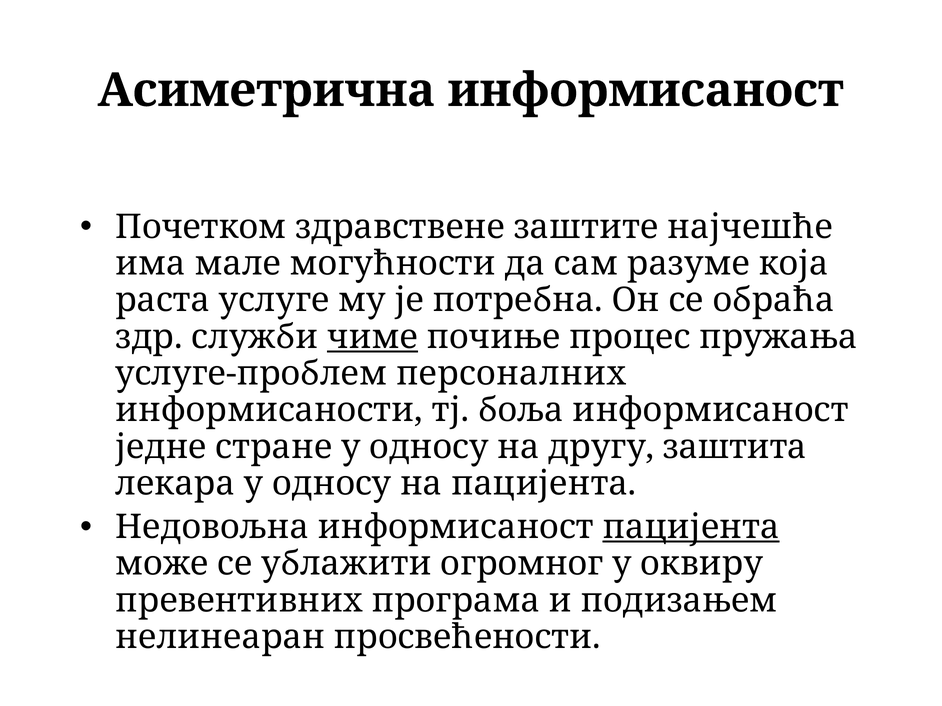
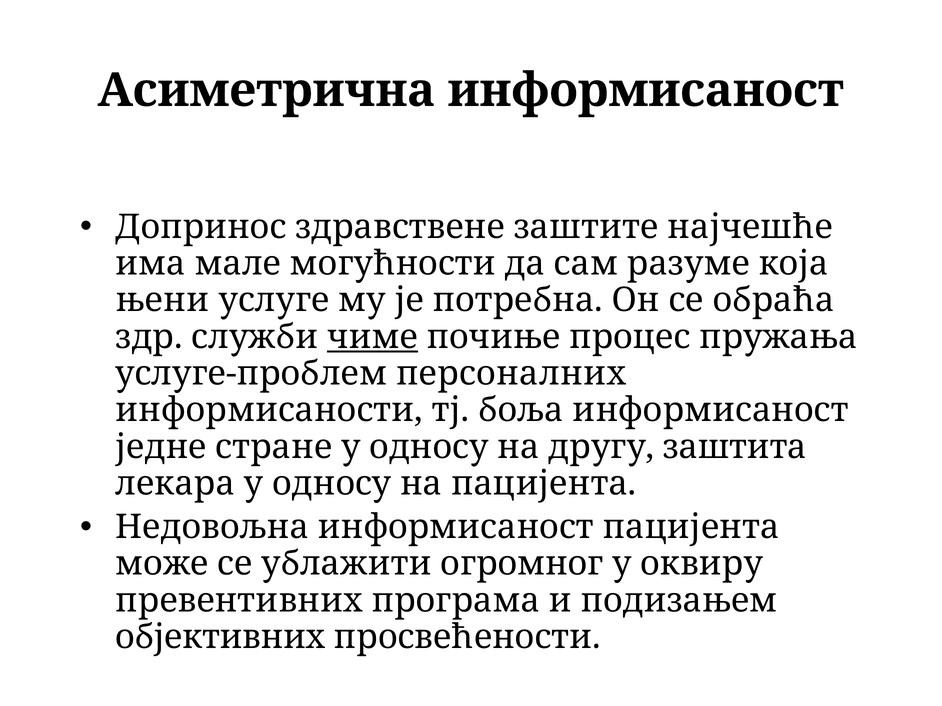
Почетком: Почетком -> Допринос
раста: раста -> њени
пацијента at (691, 527) underline: present -> none
нелинеаран: нелинеаран -> објективних
